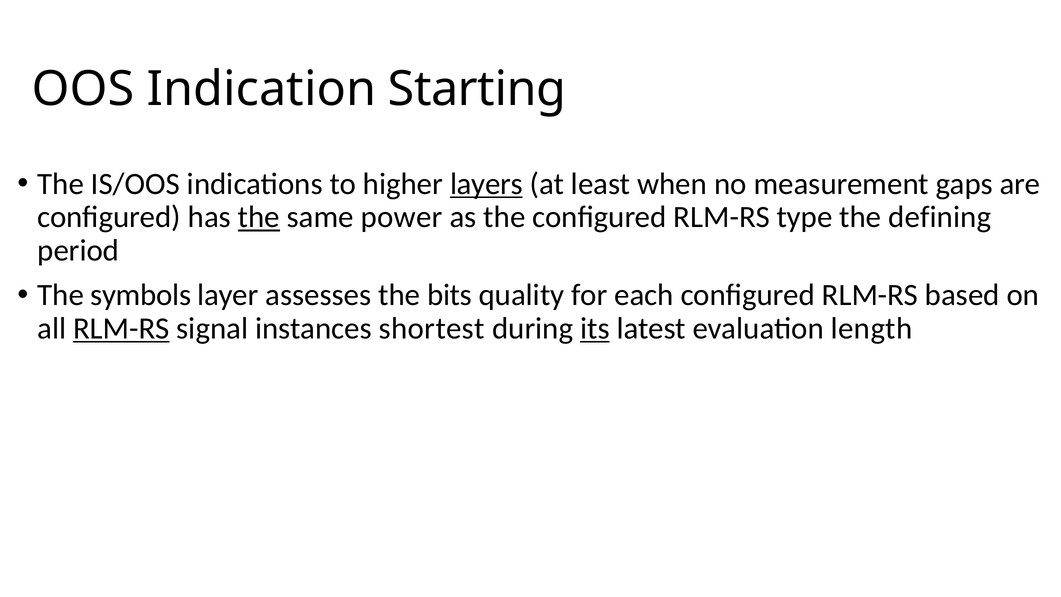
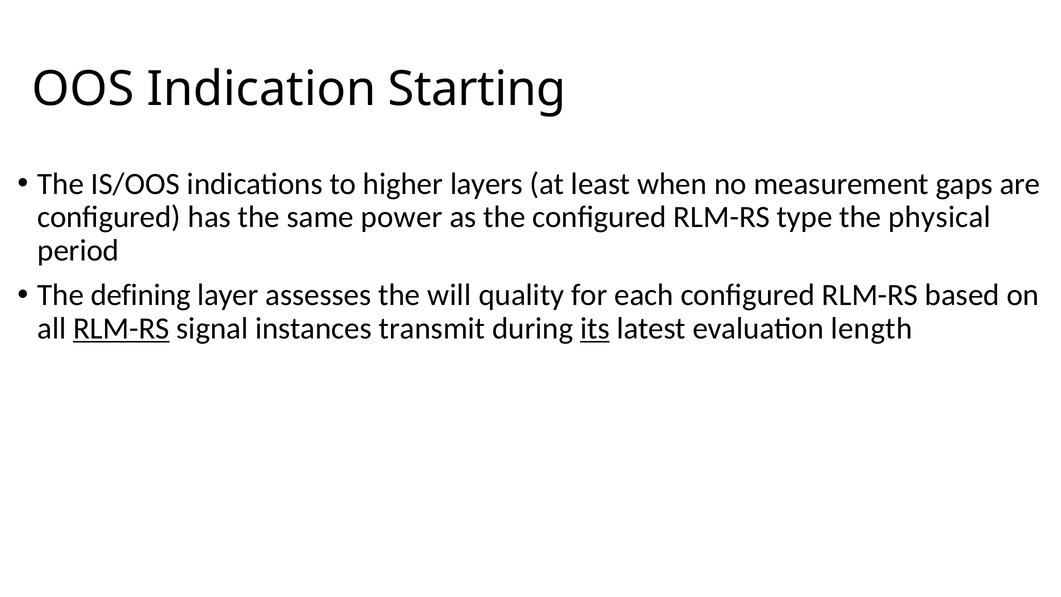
layers underline: present -> none
the at (259, 217) underline: present -> none
defining: defining -> physical
symbols: symbols -> defining
bits: bits -> will
shortest: shortest -> transmit
